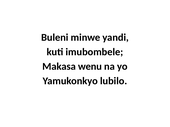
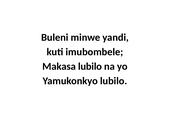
Makasa wenu: wenu -> lubilo
